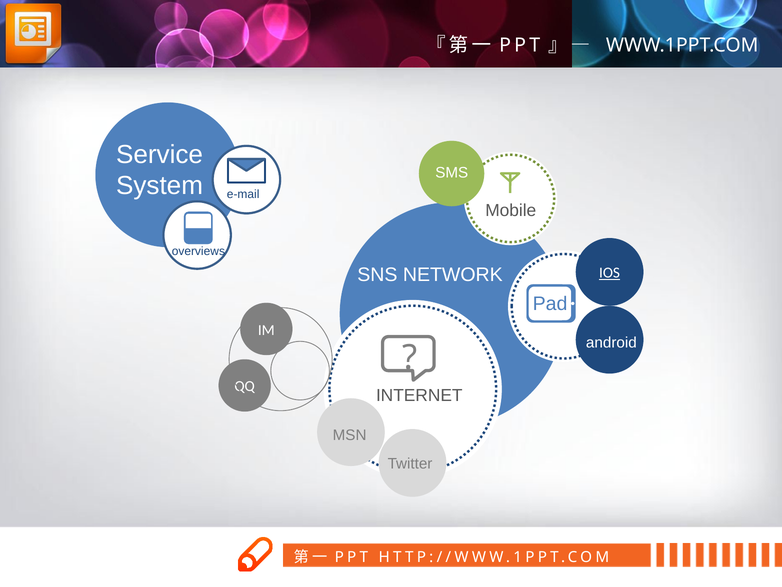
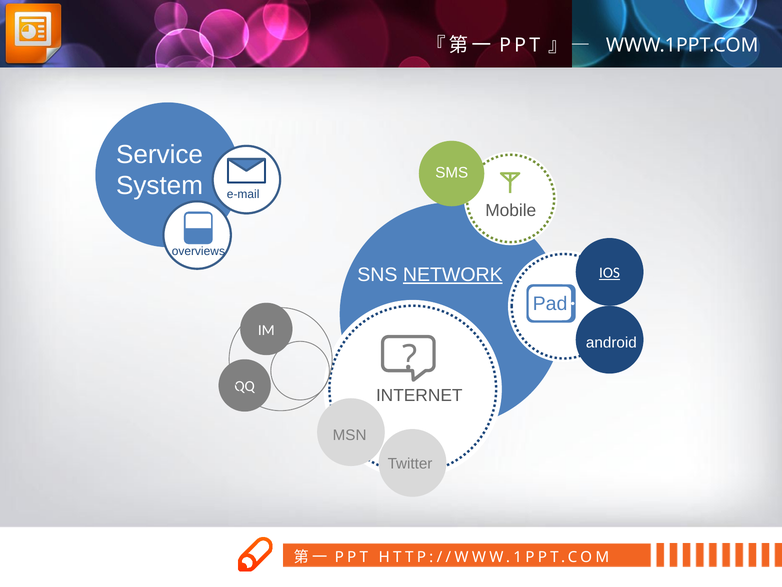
NETWORK underline: none -> present
